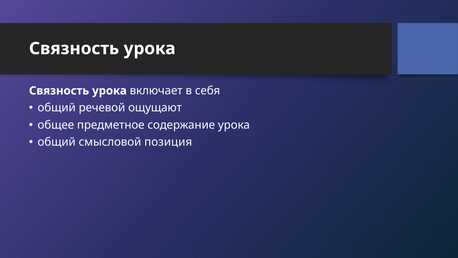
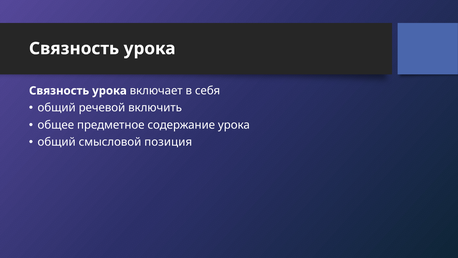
ощущают: ощущают -> включить
